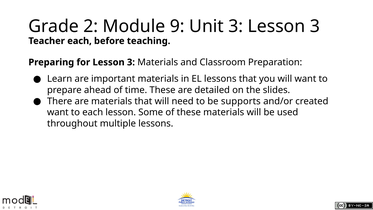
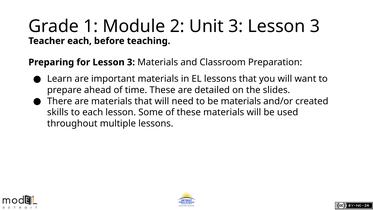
2: 2 -> 1
9: 9 -> 2
be supports: supports -> materials
want at (58, 112): want -> skills
